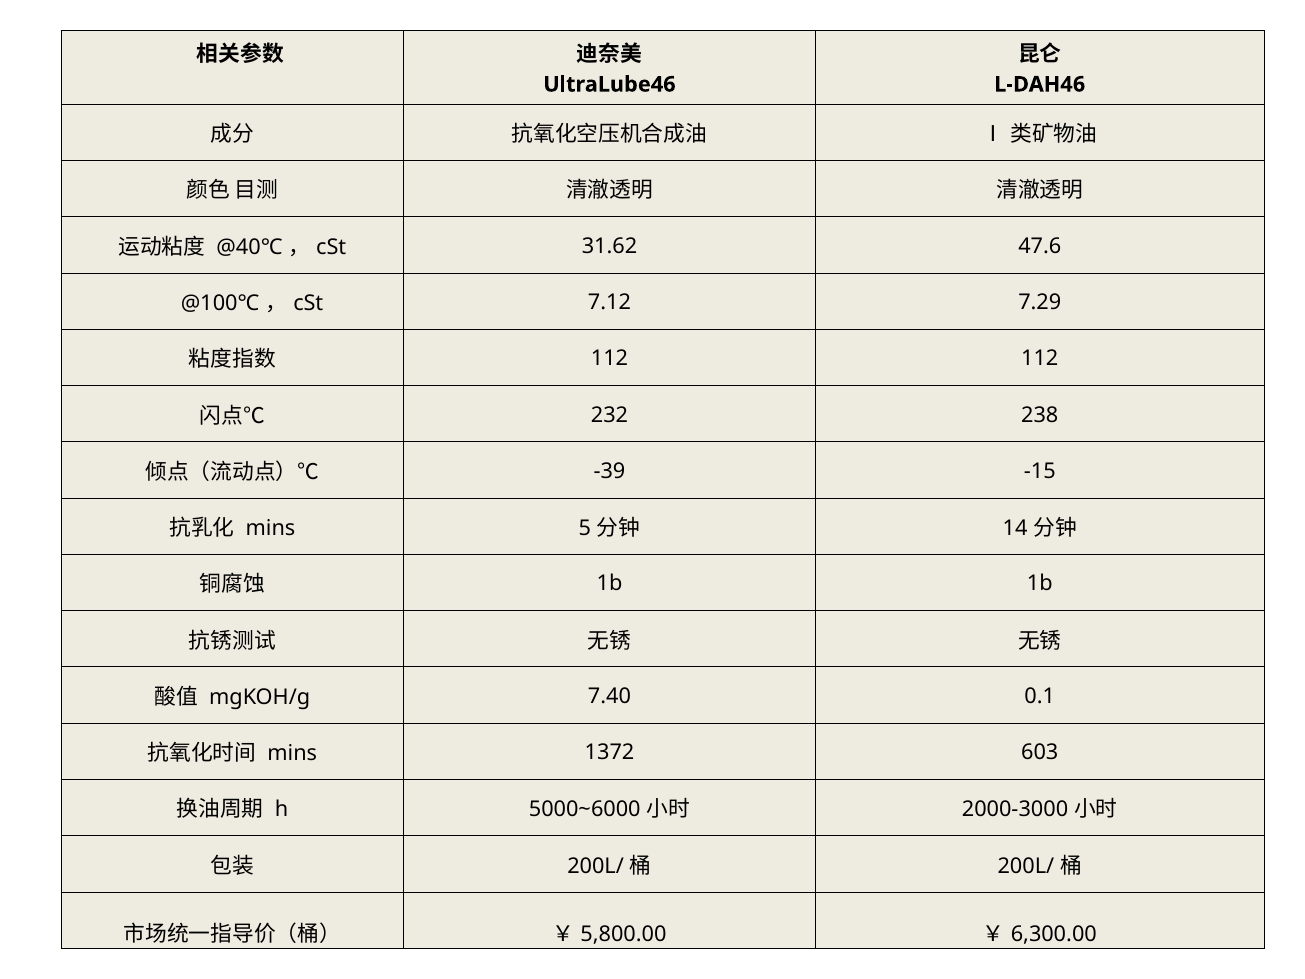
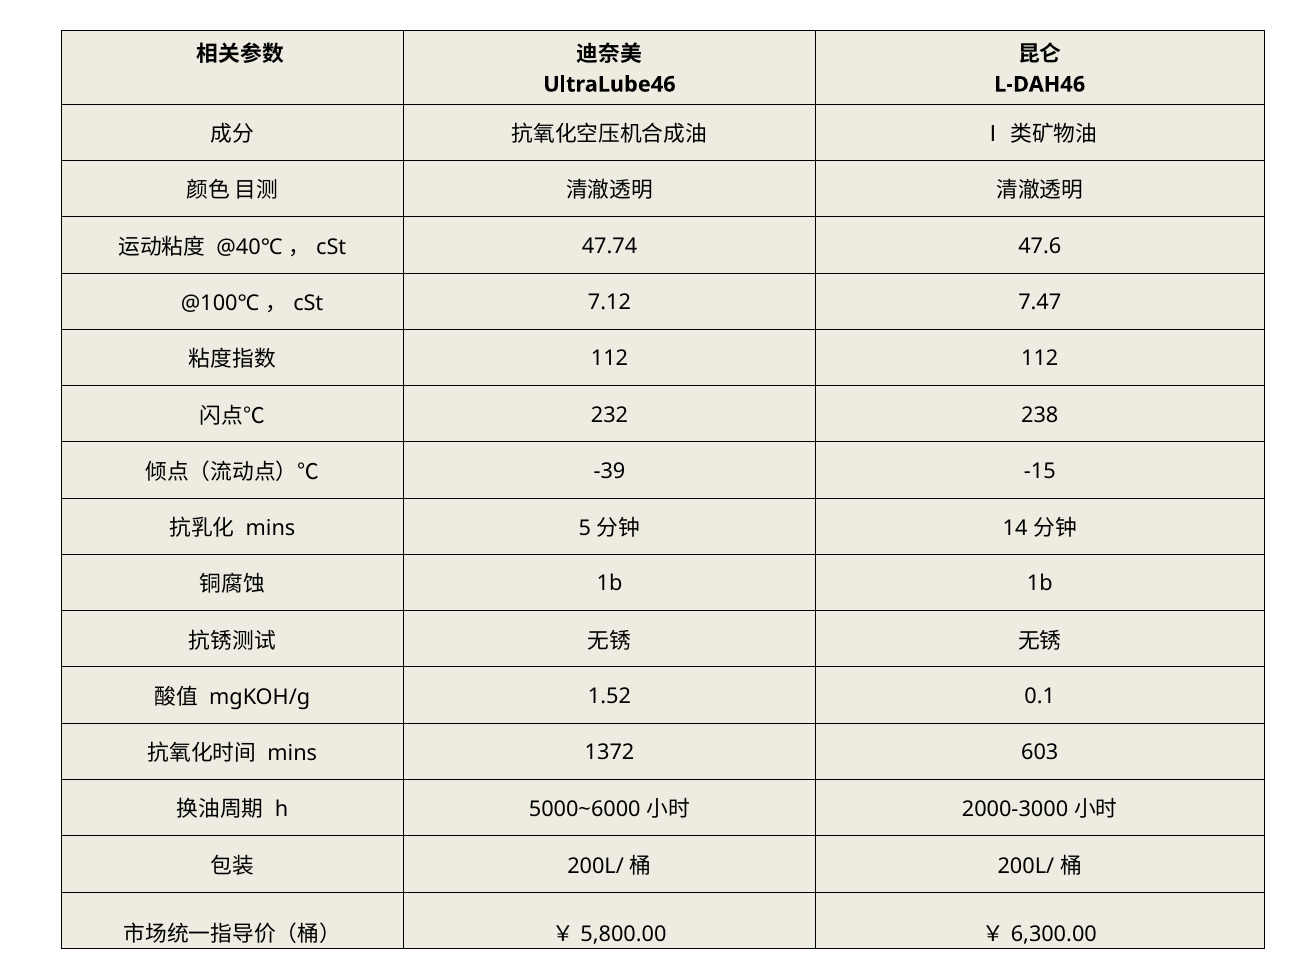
31.62: 31.62 -> 47.74
7.29: 7.29 -> 7.47
7.40: 7.40 -> 1.52
